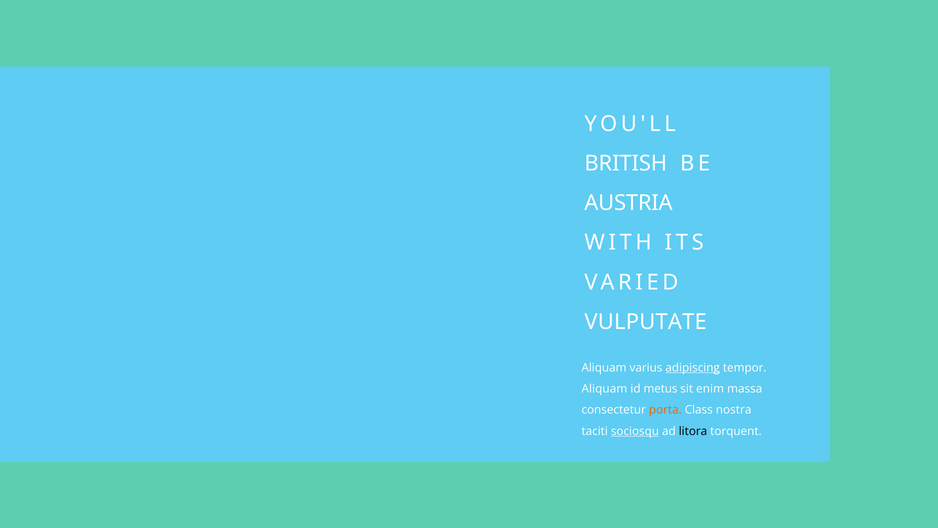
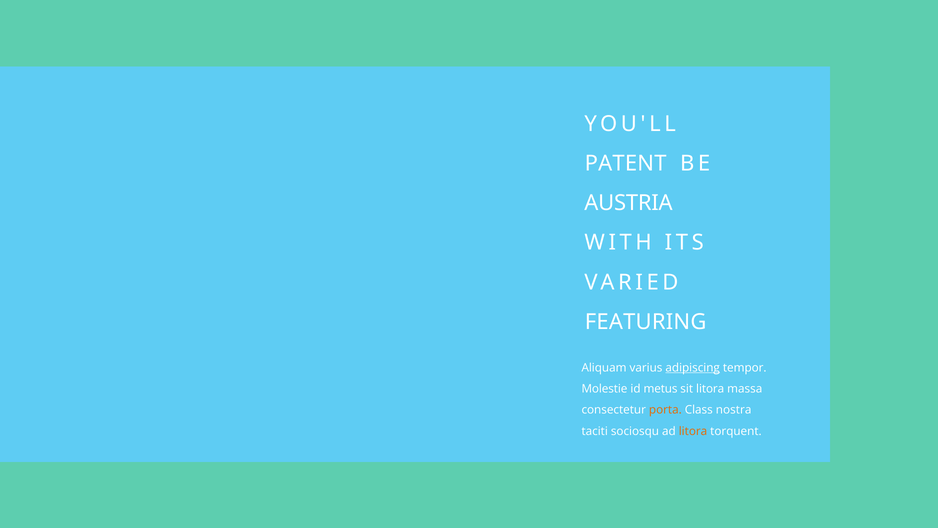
BRITISH: BRITISH -> PATENT
VULPUTATE: VULPUTATE -> FEATURING
Aliquam at (604, 389): Aliquam -> Molestie
sit enim: enim -> litora
sociosqu underline: present -> none
litora at (693, 431) colour: black -> orange
